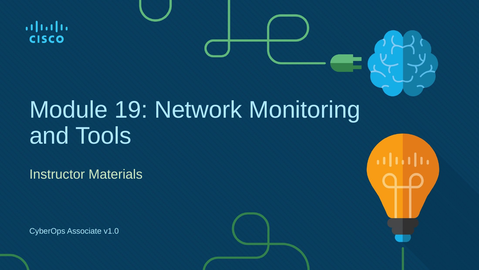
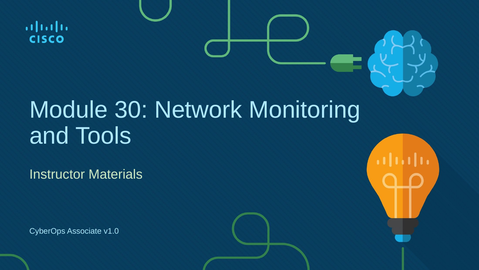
19: 19 -> 30
